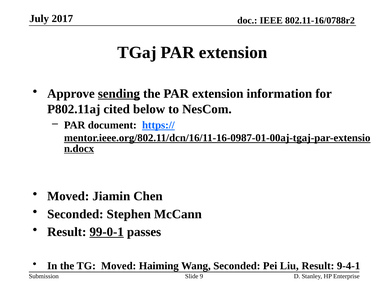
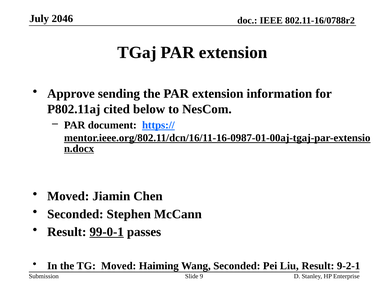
2017: 2017 -> 2046
sending underline: present -> none
9-4-1: 9-4-1 -> 9-2-1
